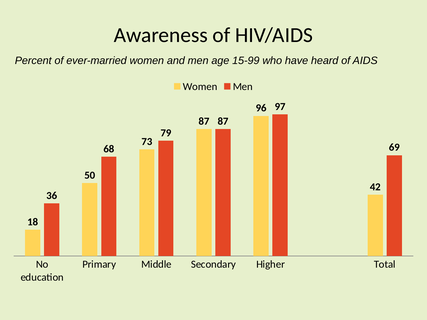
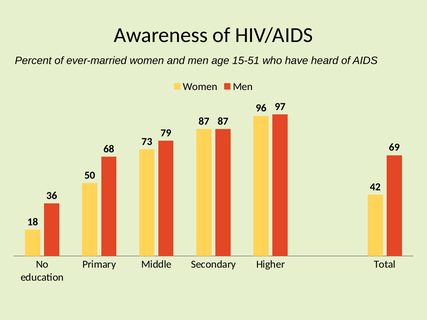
15-99: 15-99 -> 15-51
